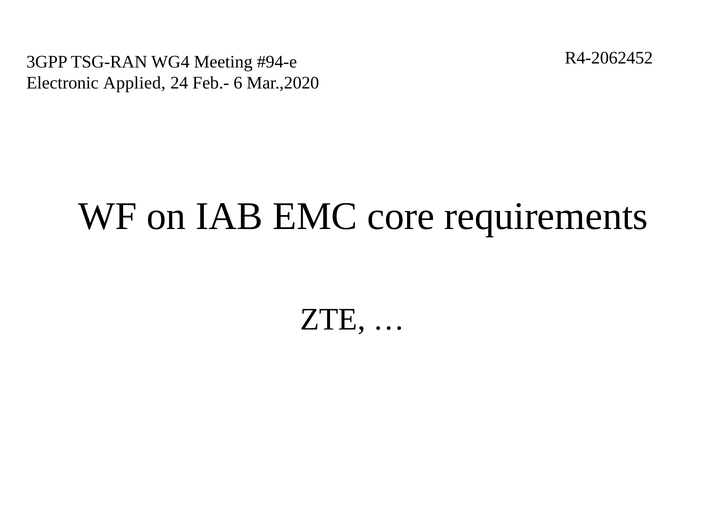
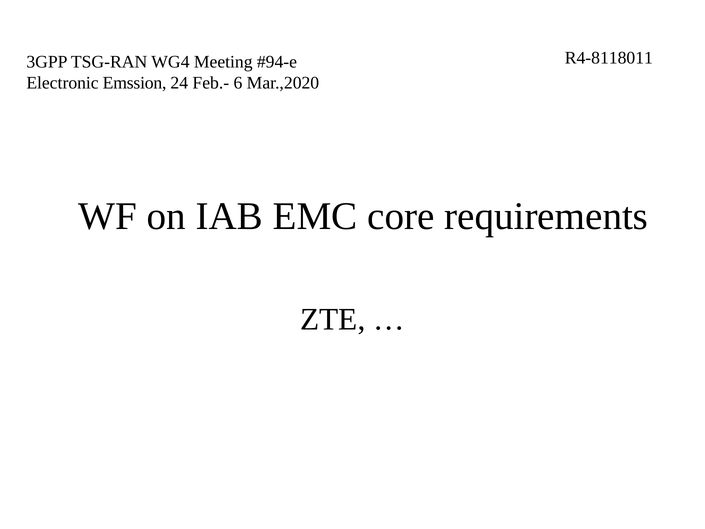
R4-2062452: R4-2062452 -> R4-8118011
Applied: Applied -> Emssion
